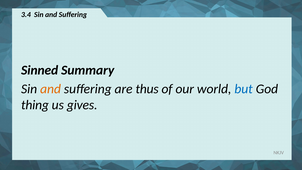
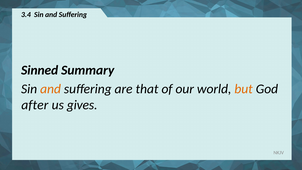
thus: thus -> that
but colour: blue -> orange
thing: thing -> after
